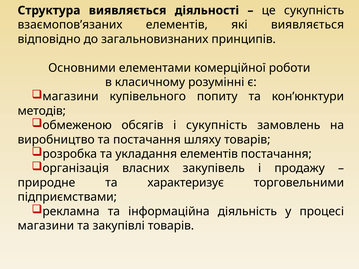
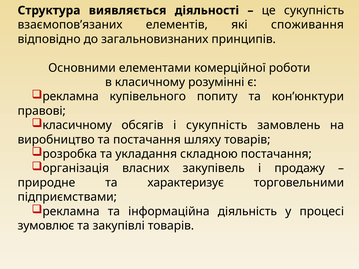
які виявляється: виявляється -> споживання
магазини at (71, 97): магазини -> рекламна
методів: методів -> правові
обмеженою at (77, 125): обмеженою -> класичному
укладання елементів: елементів -> складною
магазини at (46, 226): магазини -> зумовлює
